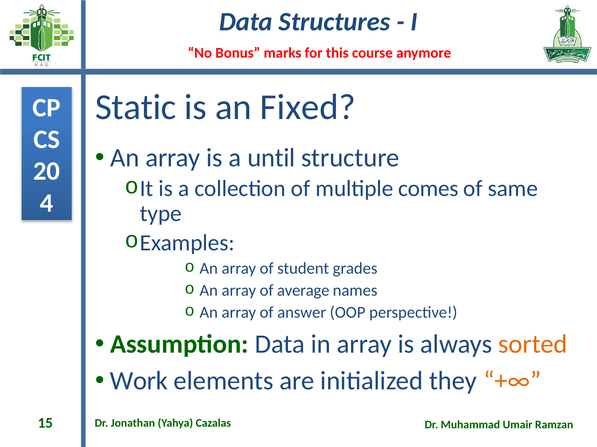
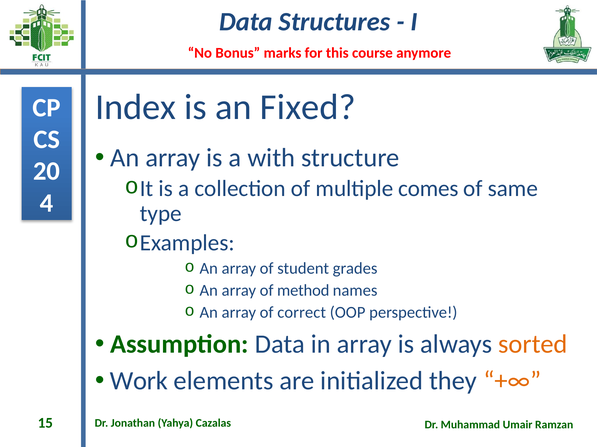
Static: Static -> Index
until: until -> with
average: average -> method
answer: answer -> correct
